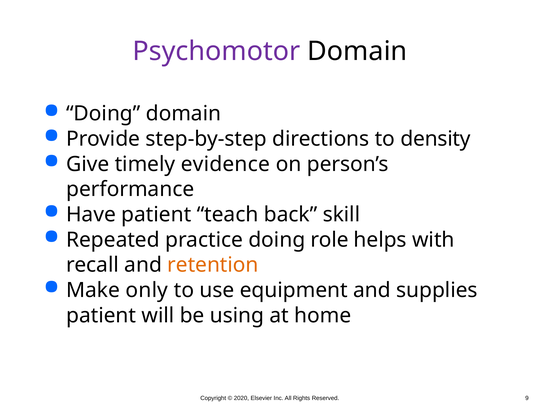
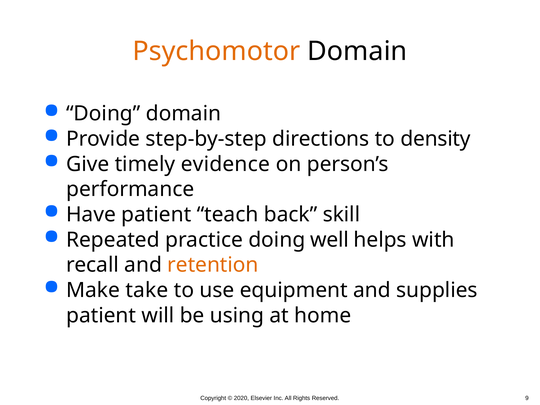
Psychomotor colour: purple -> orange
role: role -> well
only: only -> take
